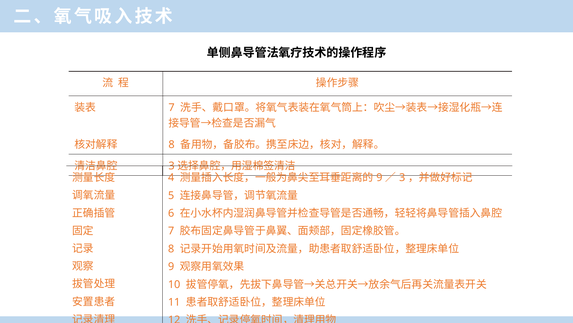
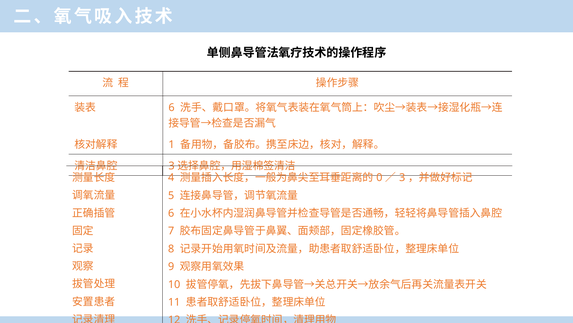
7 at (172, 107): 7 -> 6
8 at (172, 144): 8 -> 1
9 at (379, 177): 9 -> 0
